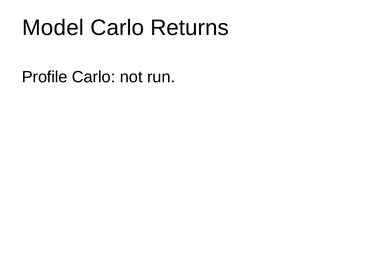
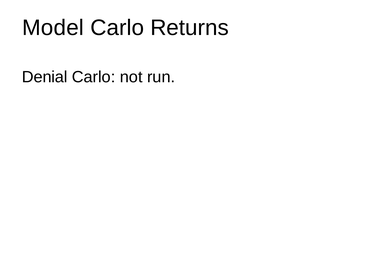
Profile: Profile -> Denial
